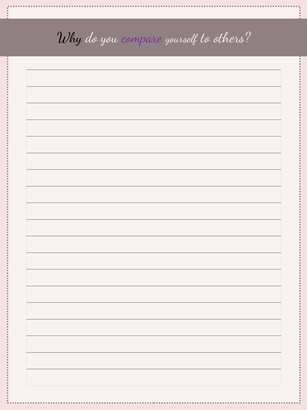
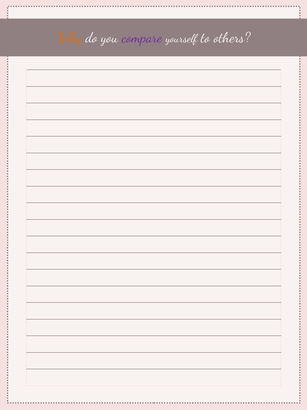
Why colour: black -> orange
